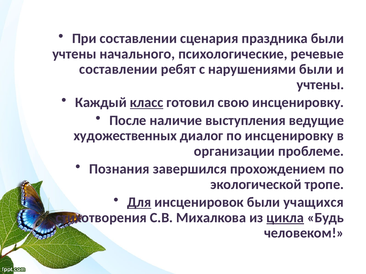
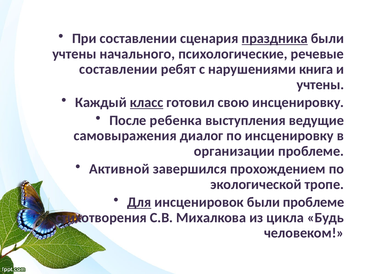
праздника underline: none -> present
нарушениями были: были -> книга
наличие: наличие -> ребенка
художественных: художественных -> самовыражения
Познания: Познания -> Активной
были учащихся: учащихся -> проблеме
цикла underline: present -> none
